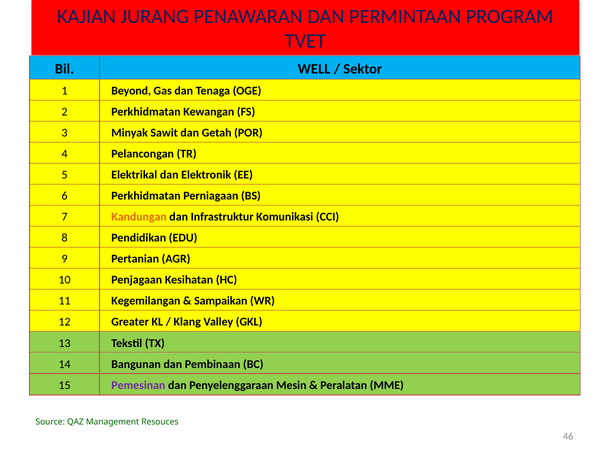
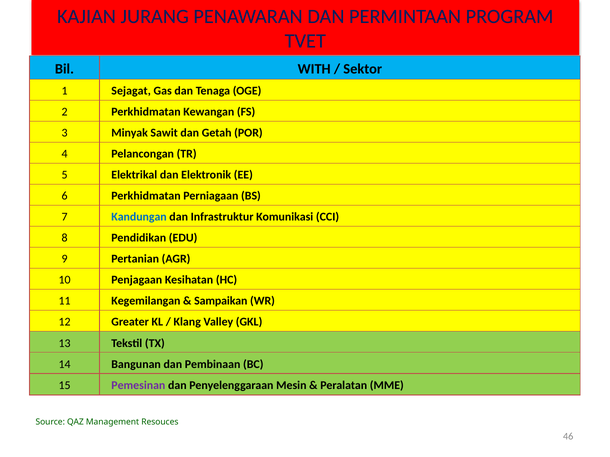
WELL: WELL -> WITH
Beyond: Beyond -> Sejagat
Kandungan colour: orange -> blue
